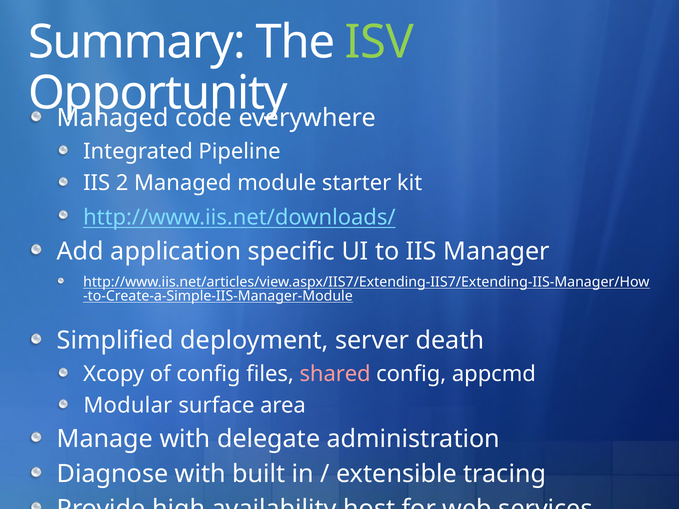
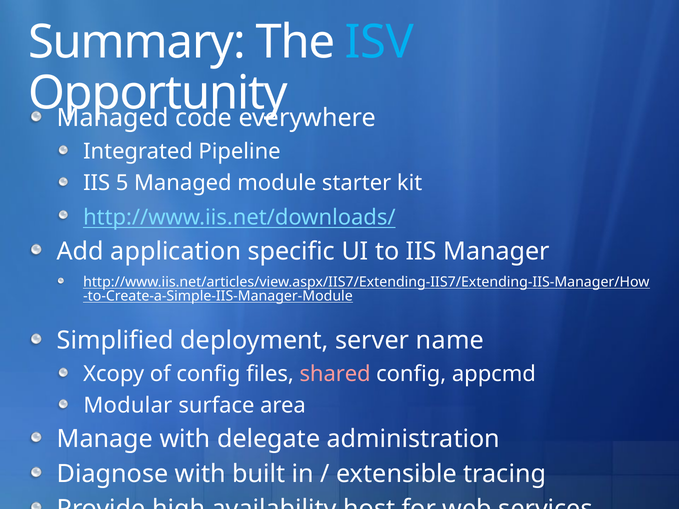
ISV colour: light green -> light blue
2: 2 -> 5
death: death -> name
